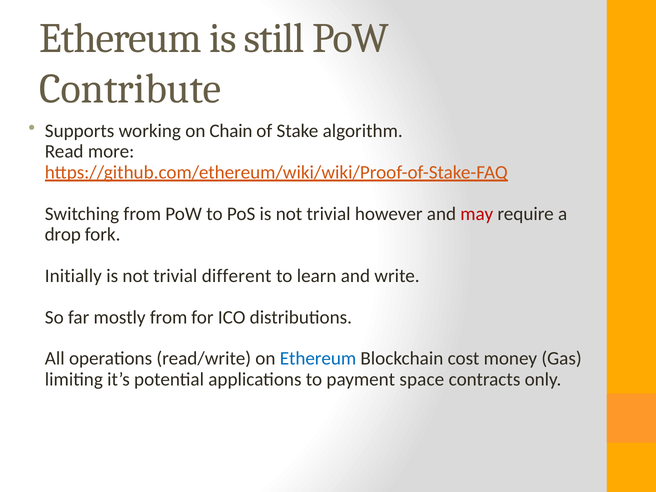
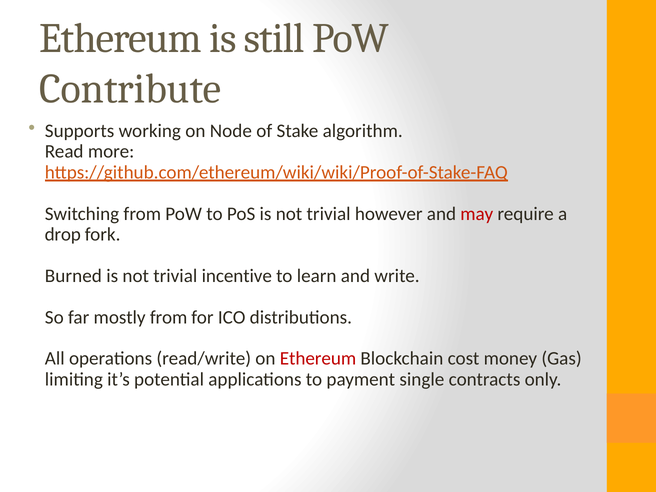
Chain: Chain -> Node
Initially: Initially -> Burned
different: different -> incentive
Ethereum at (318, 359) colour: blue -> red
space: space -> single
